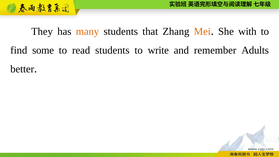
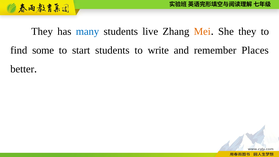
many colour: orange -> blue
that: that -> live
She with: with -> they
read: read -> start
Adults: Adults -> Places
